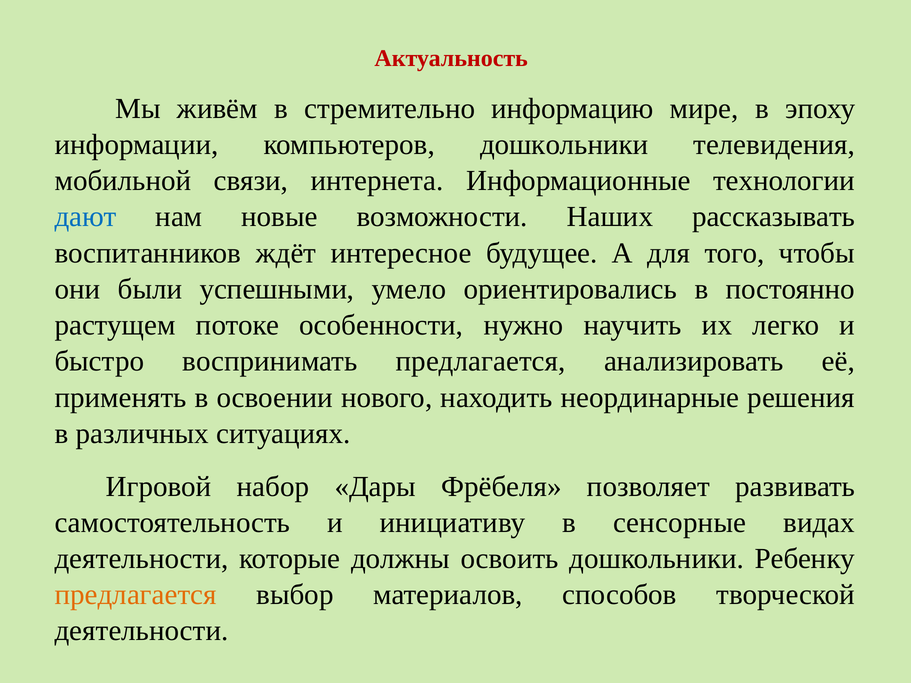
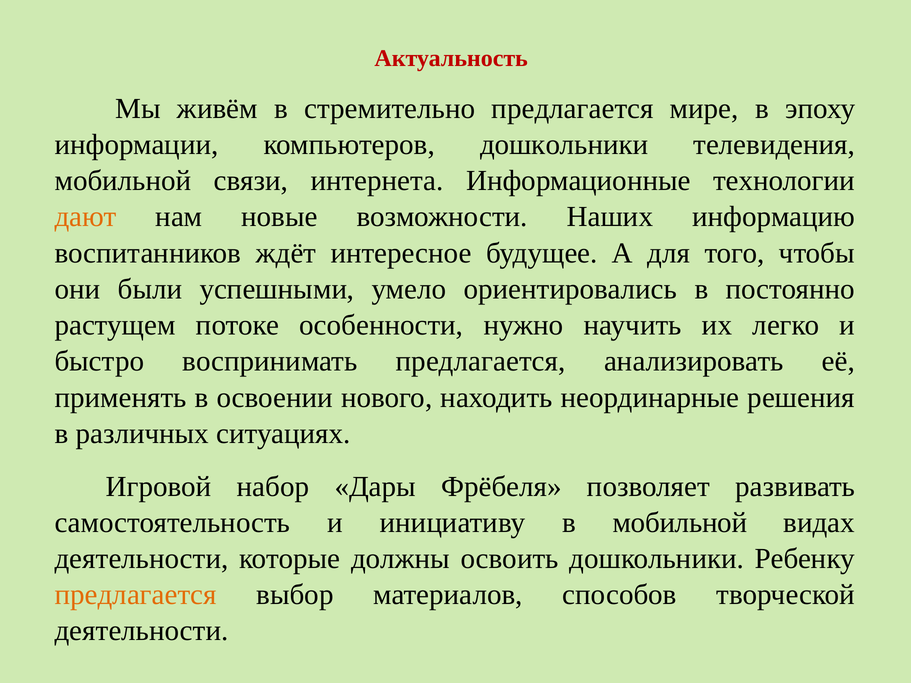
стремительно информацию: информацию -> предлагается
дают colour: blue -> orange
рассказывать: рассказывать -> информацию
в сенсорные: сенсорные -> мобильной
